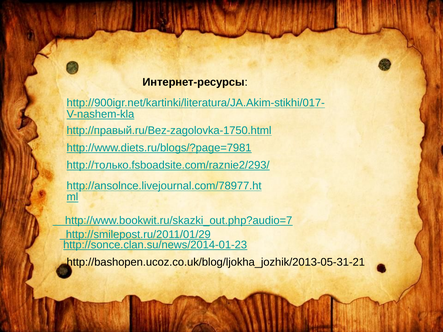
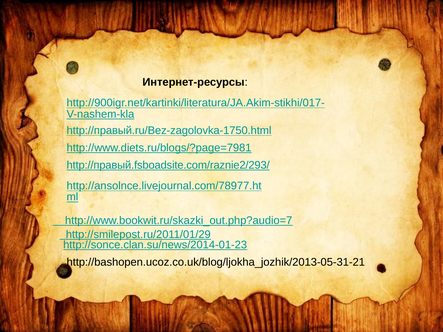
http://только.fsboadsite.com/raznie2/293/: http://только.fsboadsite.com/raznie2/293/ -> http://правый.fsboadsite.com/raznie2/293/
